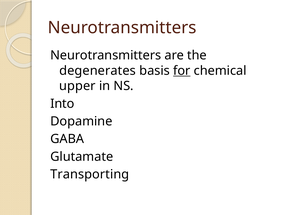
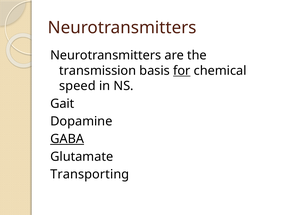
degenerates: degenerates -> transmission
upper: upper -> speed
Into: Into -> Gait
GABA underline: none -> present
